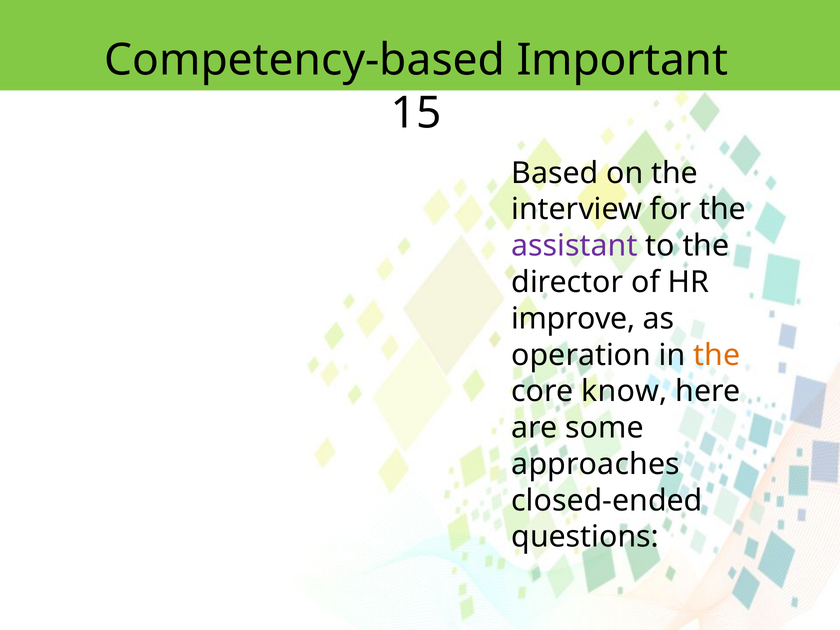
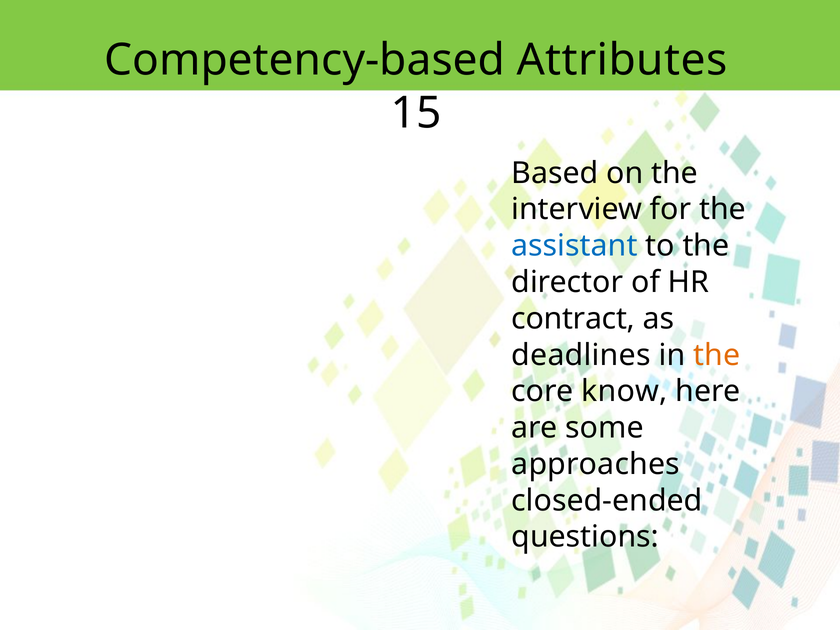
Important: Important -> Attributes
assistant colour: purple -> blue
improve: improve -> contract
operation: operation -> deadlines
